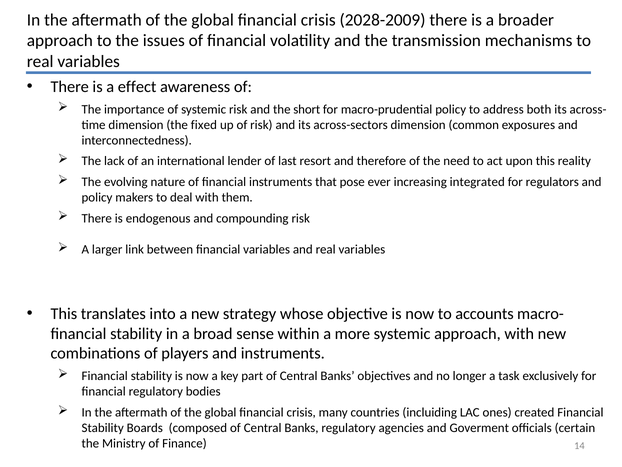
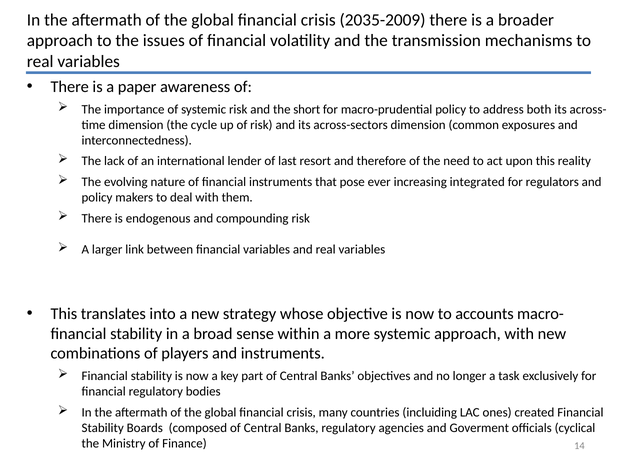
2028-2009: 2028-2009 -> 2035-2009
effect: effect -> paper
fixed: fixed -> cycle
certain: certain -> cyclical
